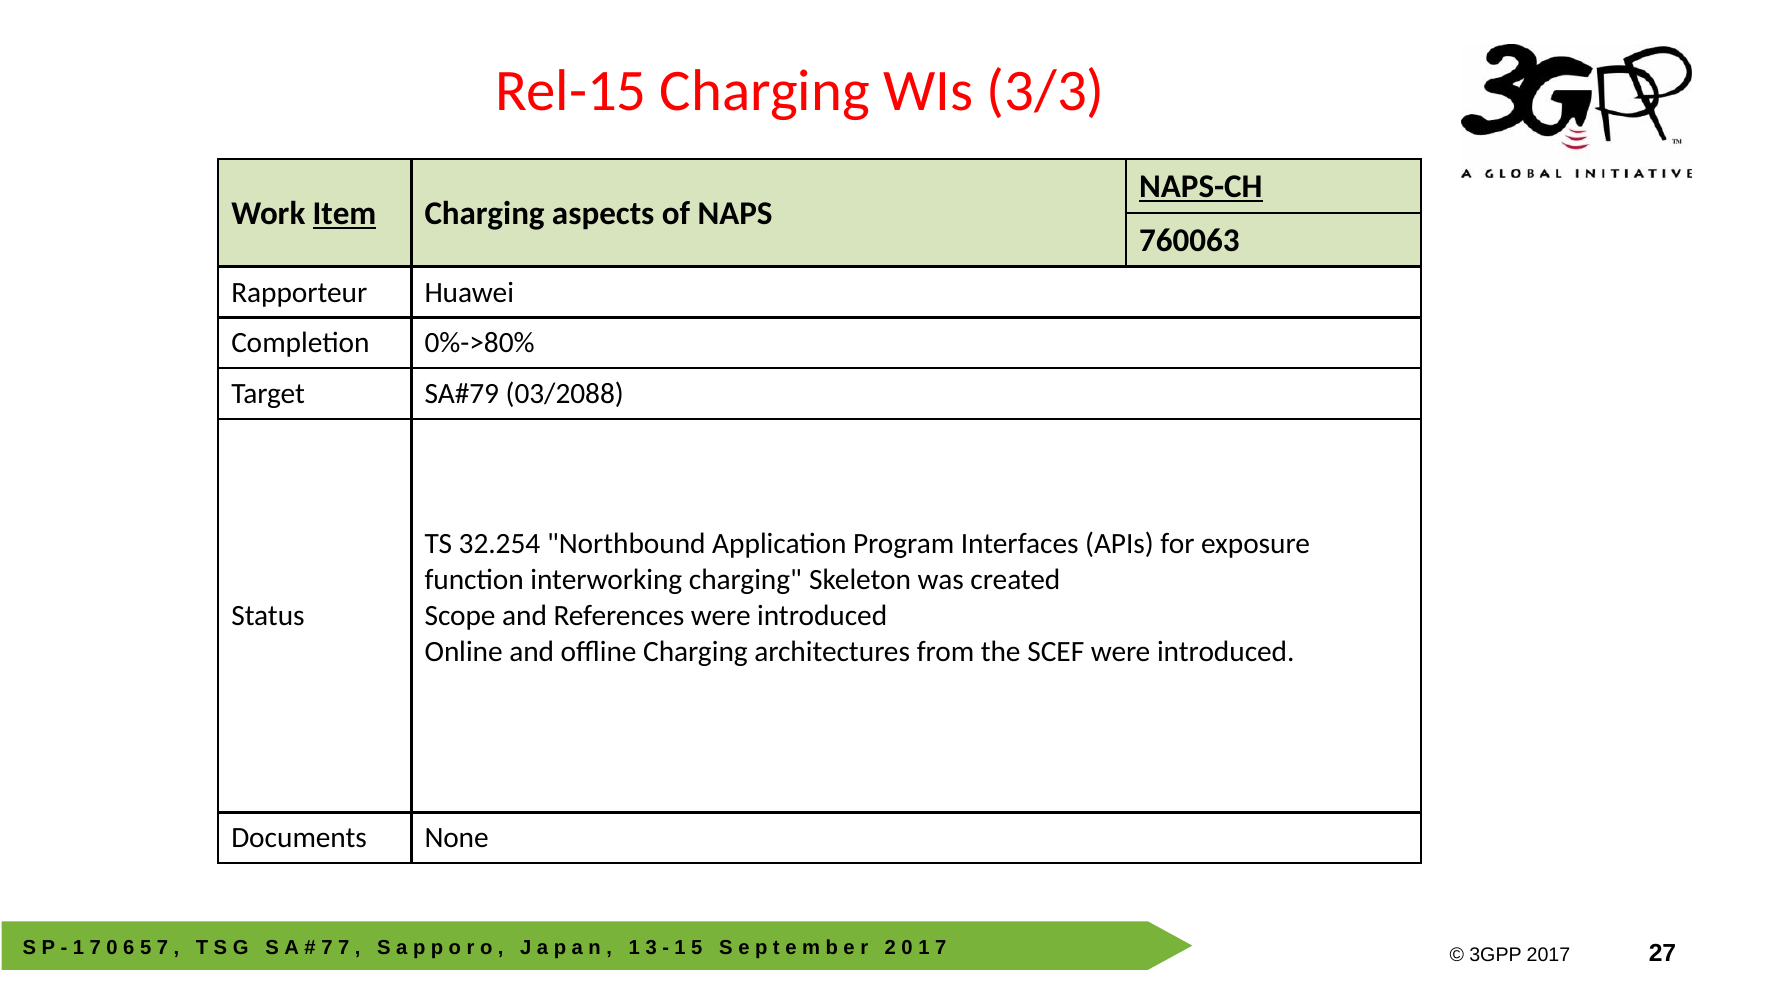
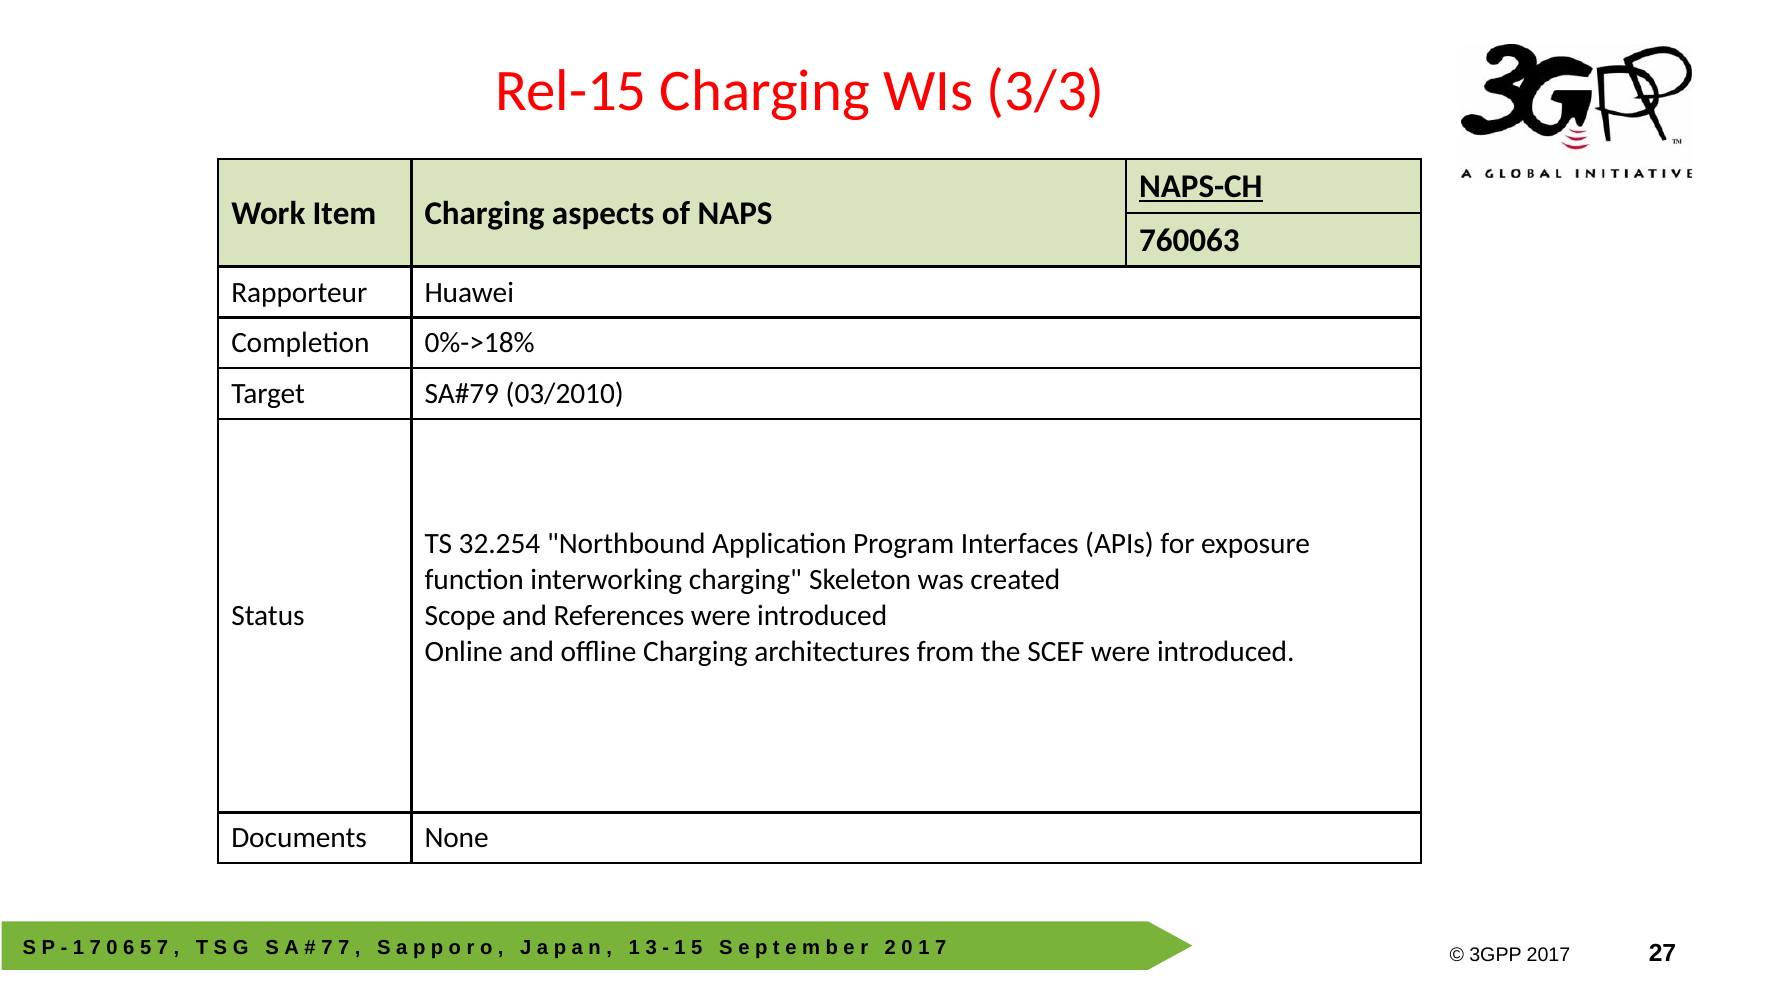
Item underline: present -> none
0%->80%: 0%->80% -> 0%->18%
03/2088: 03/2088 -> 03/2010
